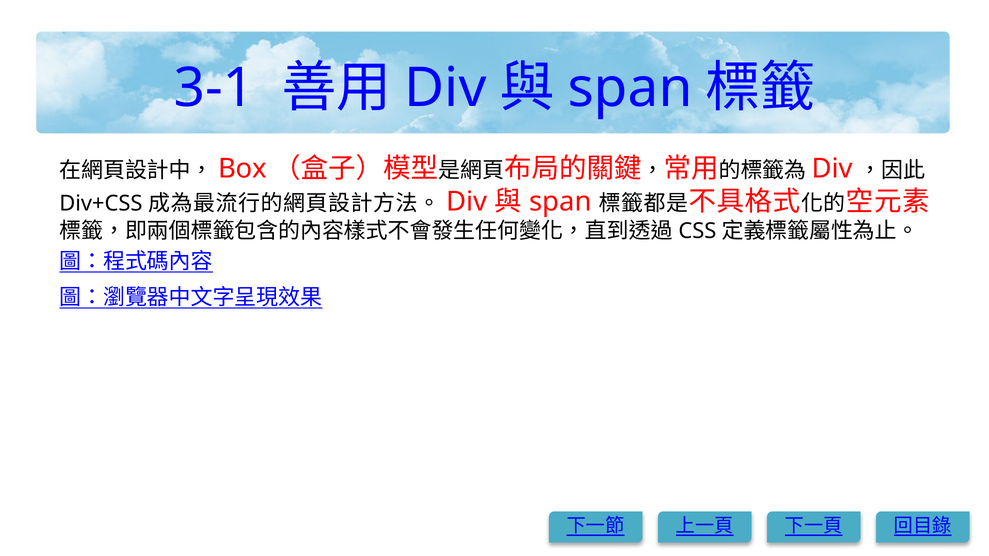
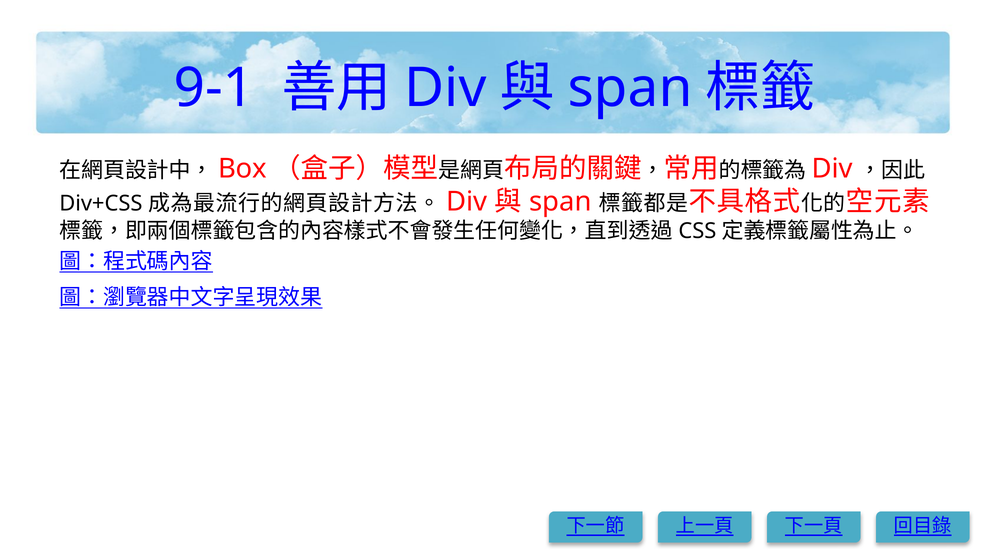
3-1: 3-1 -> 9-1
